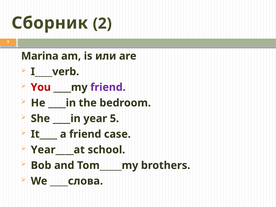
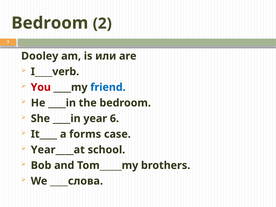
Сборник at (50, 23): Сборник -> Bedroom
Marina: Marina -> Dooley
friend at (108, 87) colour: purple -> blue
5: 5 -> 6
a friend: friend -> forms
